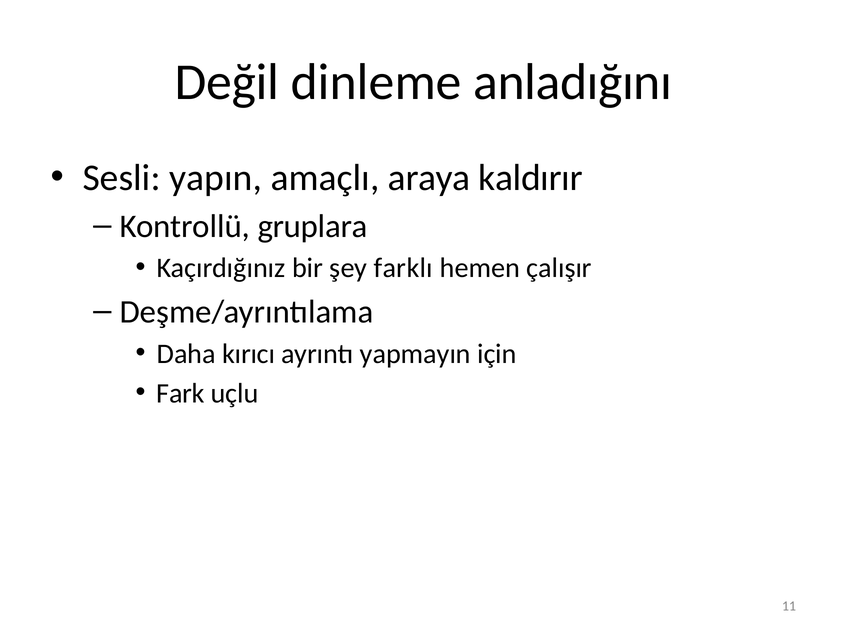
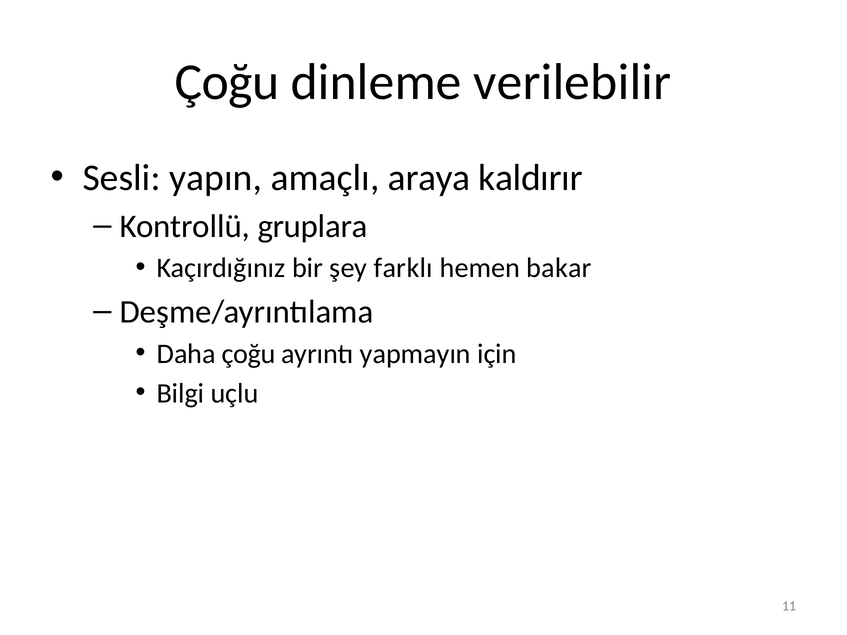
Değil at (227, 82): Değil -> Çoğu
anladığını: anladığını -> verilebilir
çalışır: çalışır -> bakar
Daha kırıcı: kırıcı -> çoğu
Fark: Fark -> Bilgi
